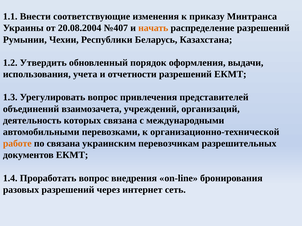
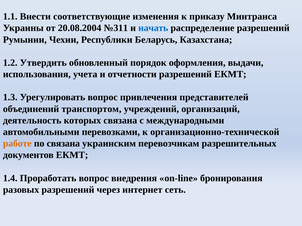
№407: №407 -> №311
начать colour: orange -> blue
взаимозачета: взаимозачета -> транспортом
